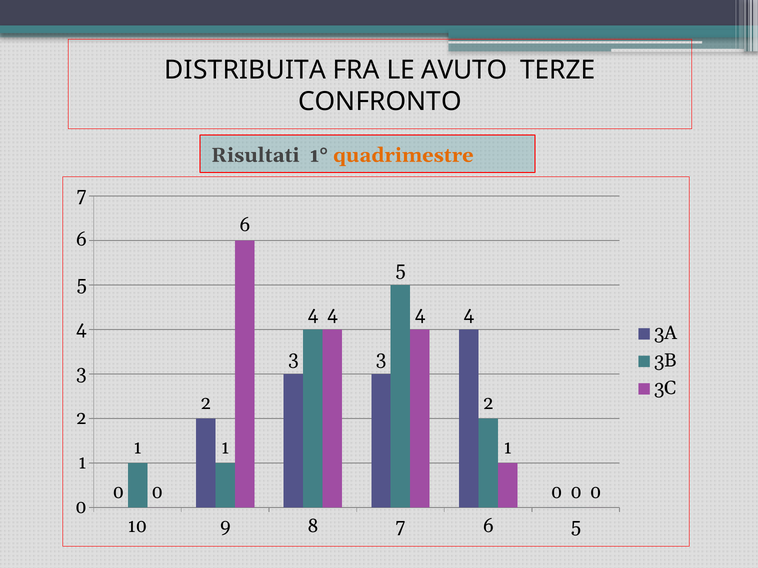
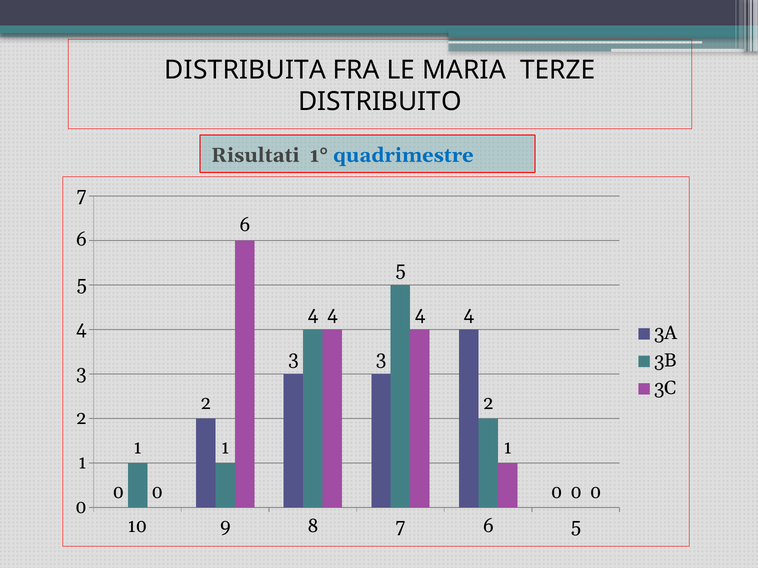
AVUTO: AVUTO -> MARIA
CONFRONTO: CONFRONTO -> DISTRIBUITO
quadrimestre colour: orange -> blue
